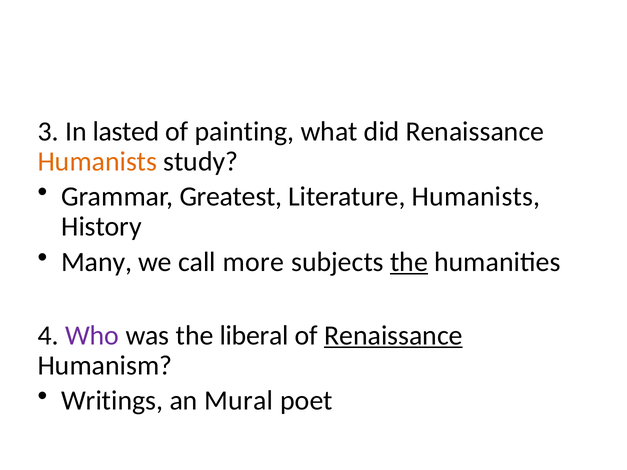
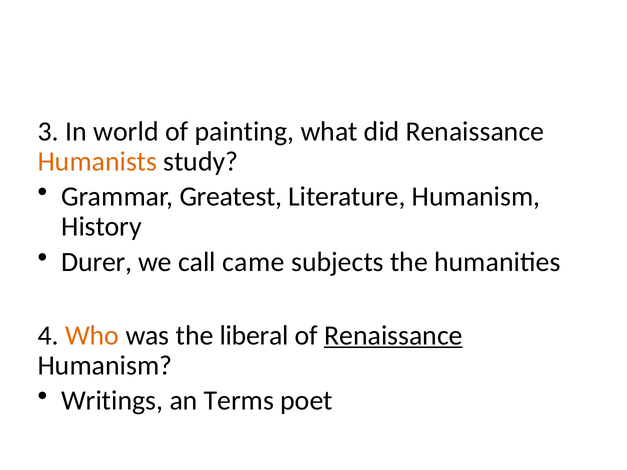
lasted: lasted -> world
Literature Humanists: Humanists -> Humanism
Many: Many -> Durer
more: more -> came
the at (409, 262) underline: present -> none
Who colour: purple -> orange
Mural: Mural -> Terms
